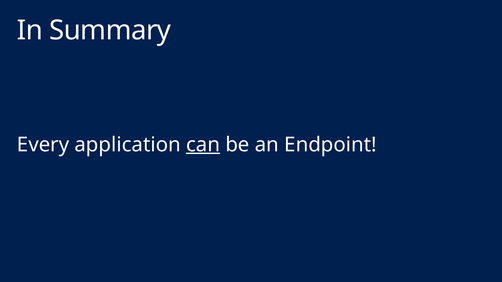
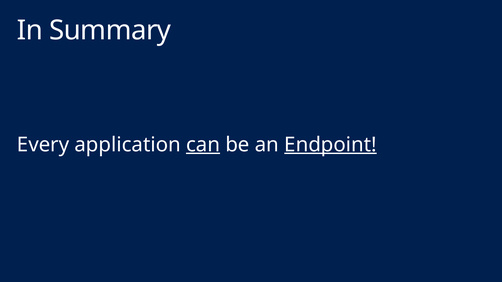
Endpoint underline: none -> present
